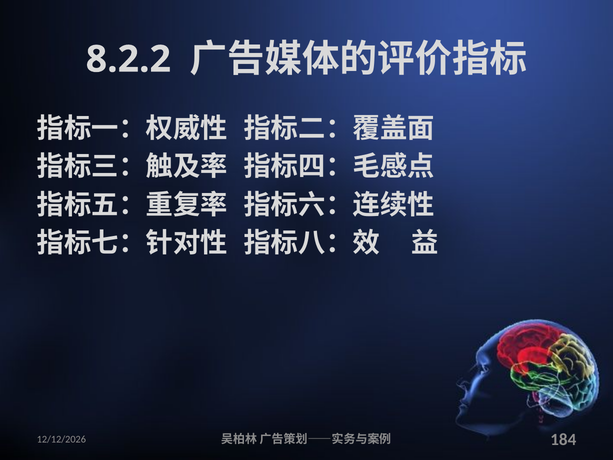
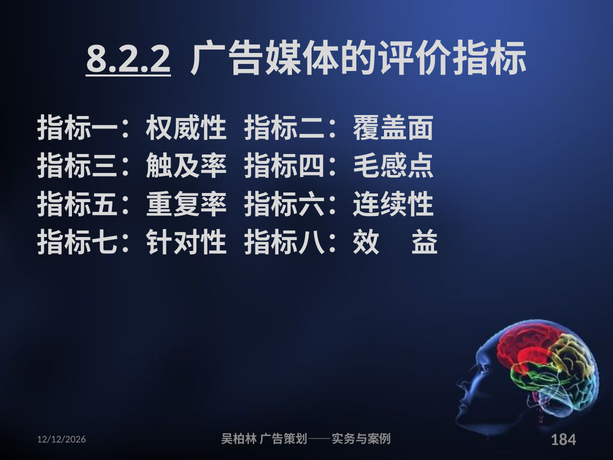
8.2.2 underline: none -> present
